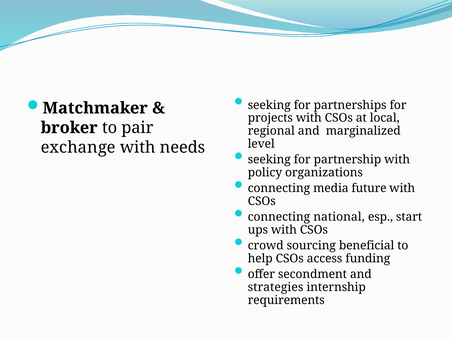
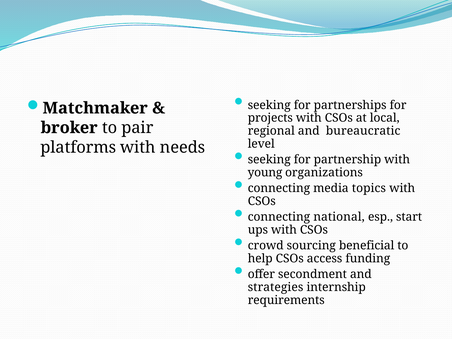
marginalized: marginalized -> bureaucratic
exchange: exchange -> platforms
policy: policy -> young
future: future -> topics
